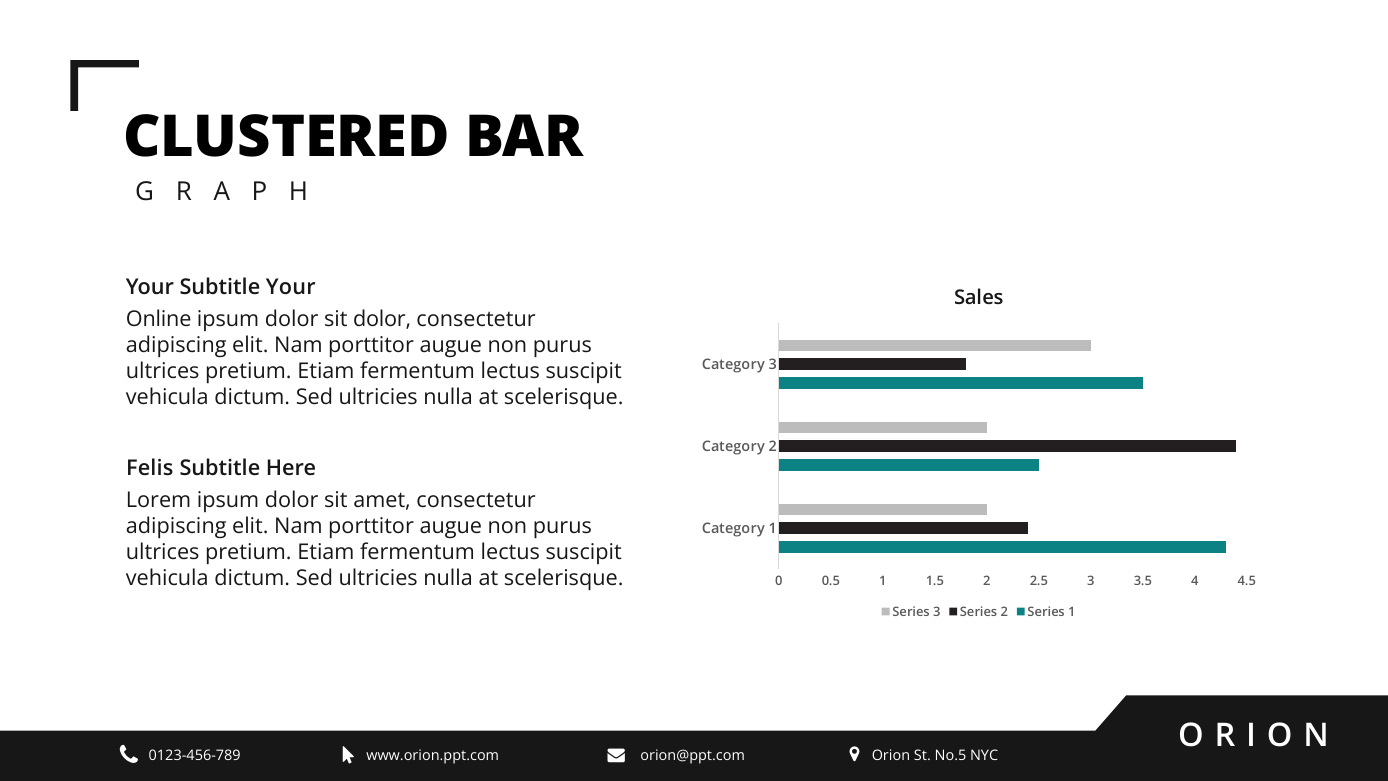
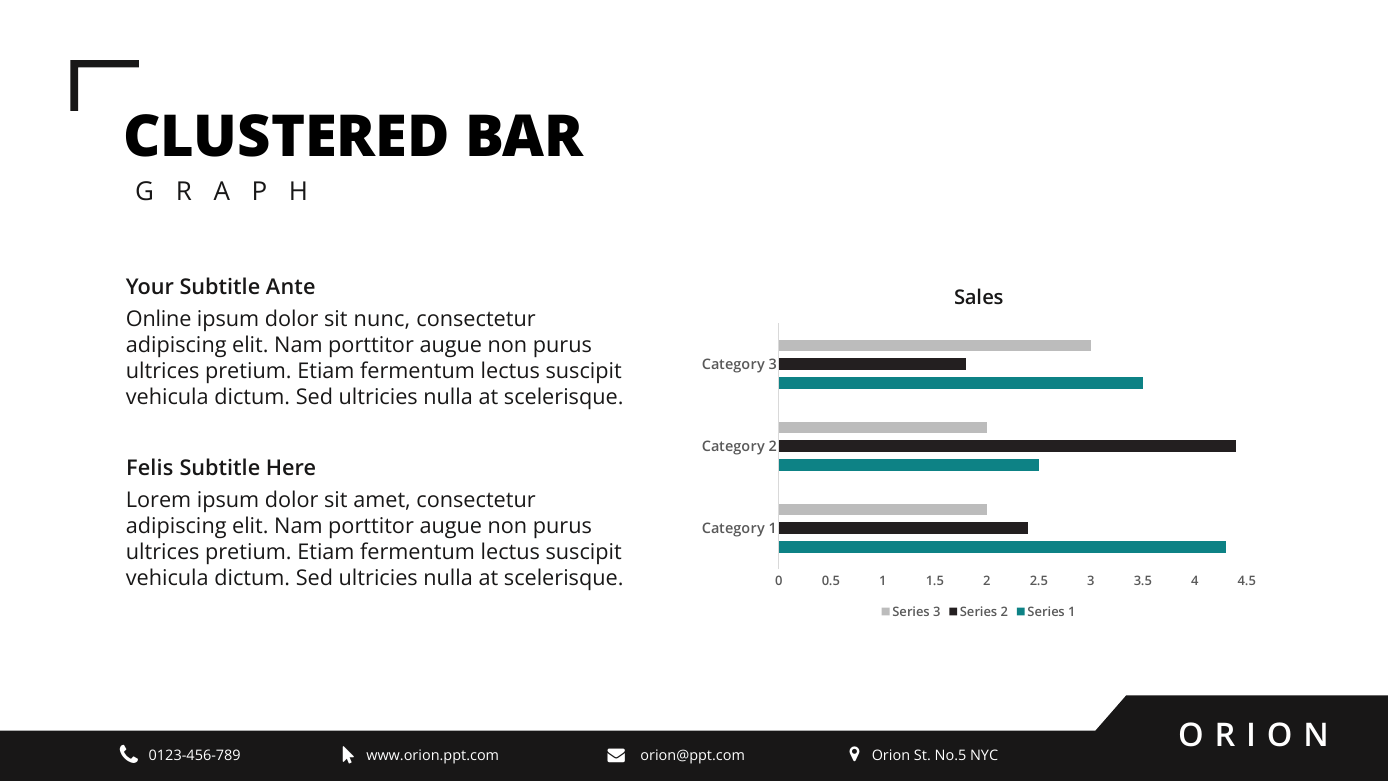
Subtitle Your: Your -> Ante
sit dolor: dolor -> nunc
